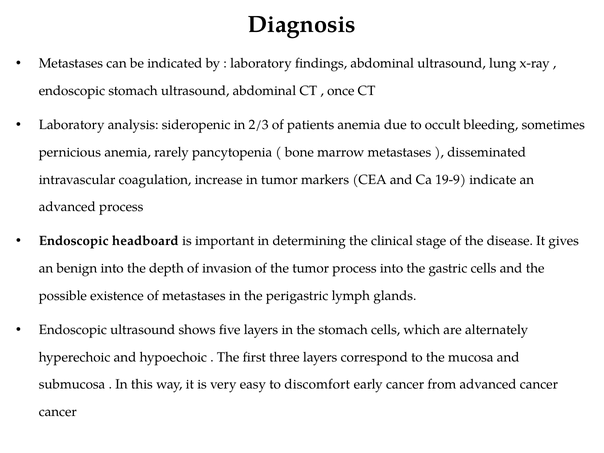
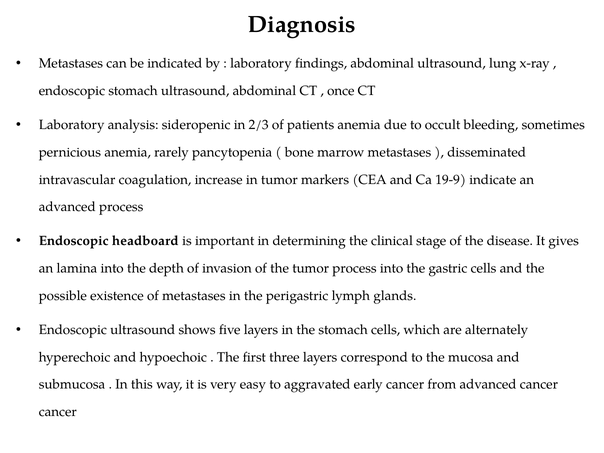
benign: benign -> lamina
discomfort: discomfort -> aggravated
